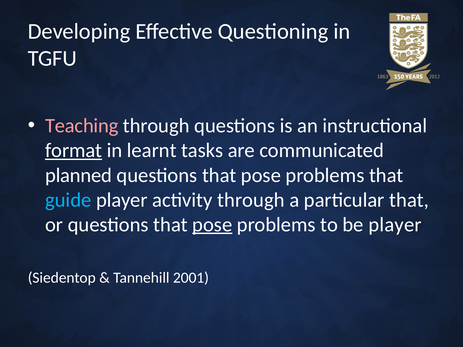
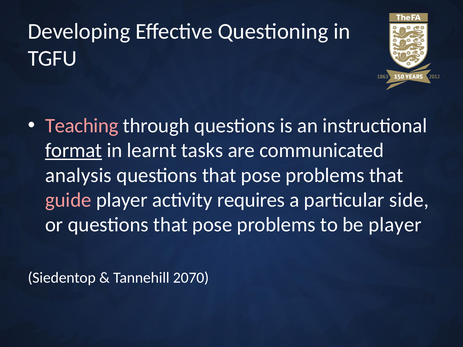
planned: planned -> analysis
guide colour: light blue -> pink
activity through: through -> requires
particular that: that -> side
pose at (212, 225) underline: present -> none
2001: 2001 -> 2070
